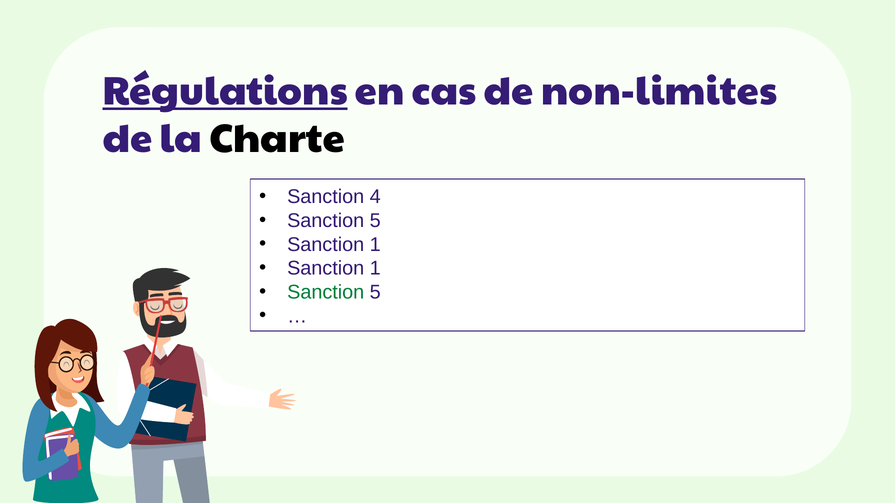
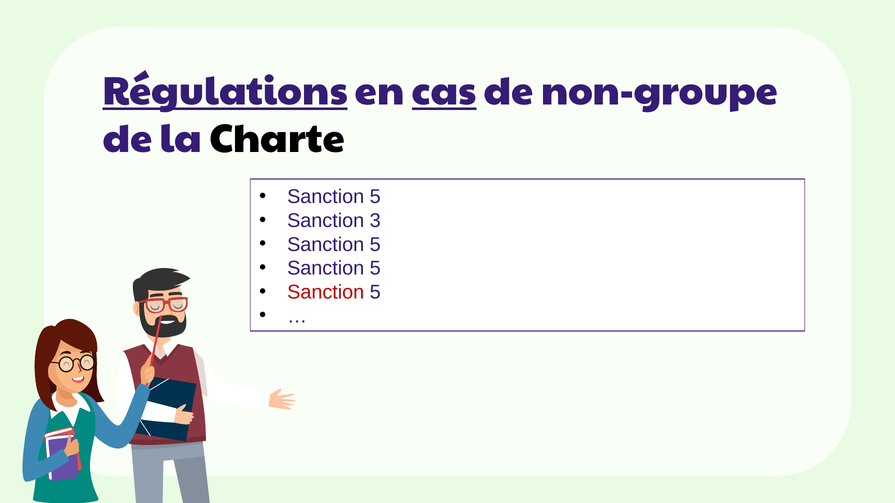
cas underline: none -> present
non-limites: non-limites -> non-groupe
4 at (375, 197): 4 -> 5
5 at (375, 221): 5 -> 3
1 at (375, 245): 1 -> 5
1 at (375, 269): 1 -> 5
Sanction at (326, 292) colour: green -> red
